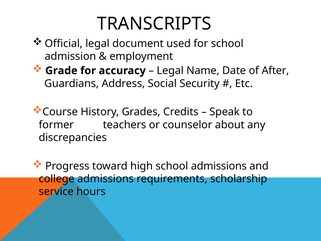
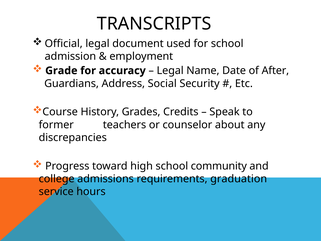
school admissions: admissions -> community
scholarship: scholarship -> graduation
